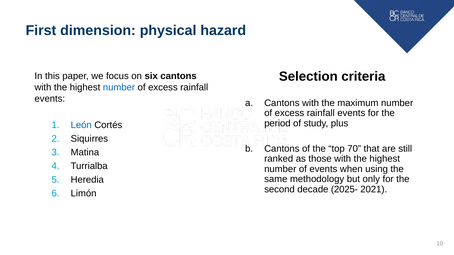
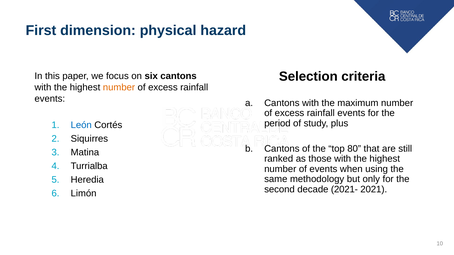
number at (119, 87) colour: blue -> orange
70: 70 -> 80
2025-: 2025- -> 2021-
